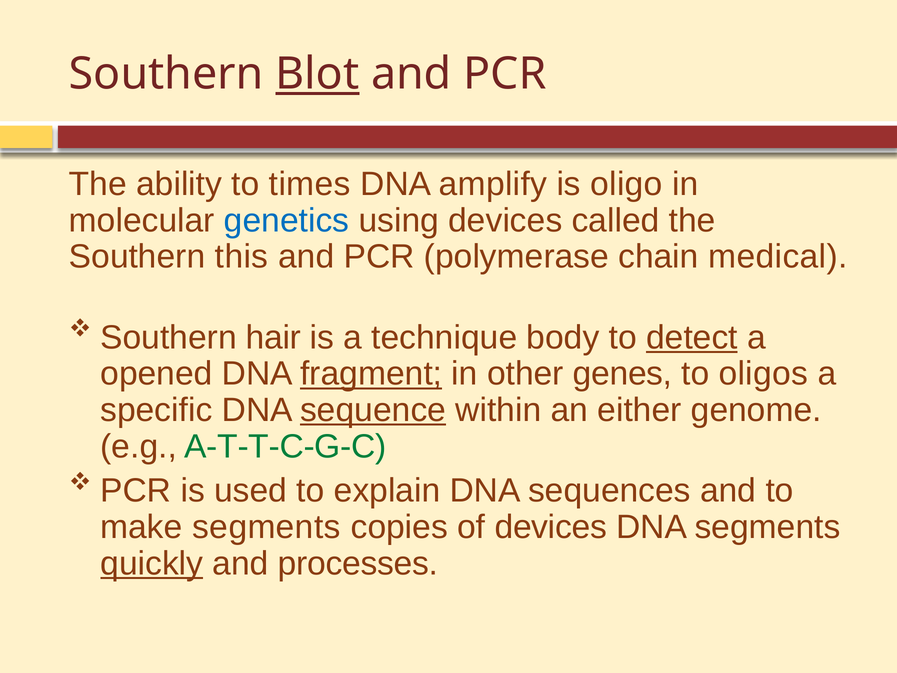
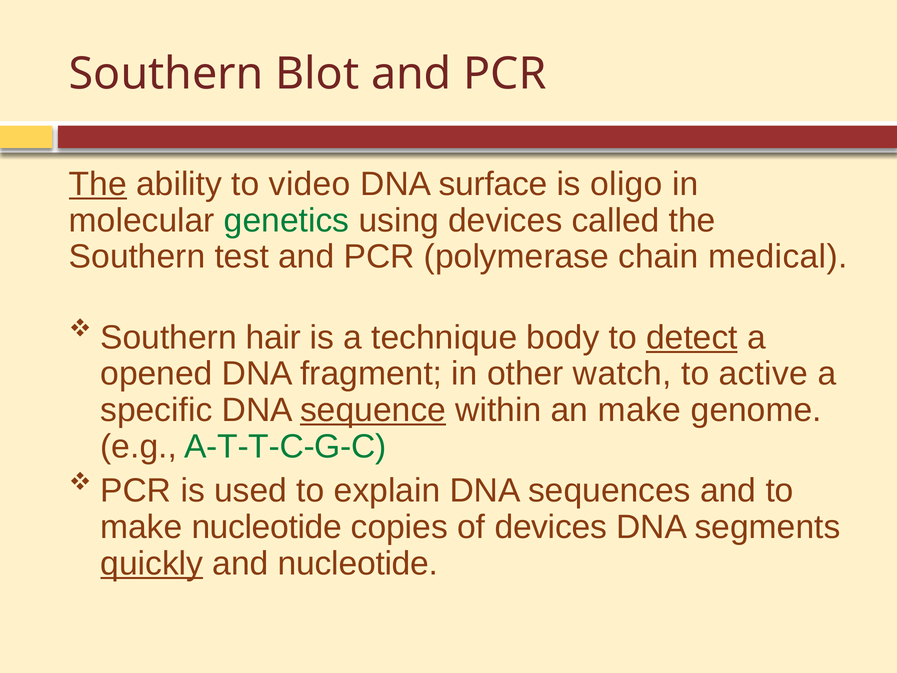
Blot underline: present -> none
The at (98, 184) underline: none -> present
times: times -> video
amplify: amplify -> surface
genetics colour: blue -> green
this: this -> test
fragment underline: present -> none
genes: genes -> watch
oligos: oligos -> active
an either: either -> make
make segments: segments -> nucleotide
and processes: processes -> nucleotide
